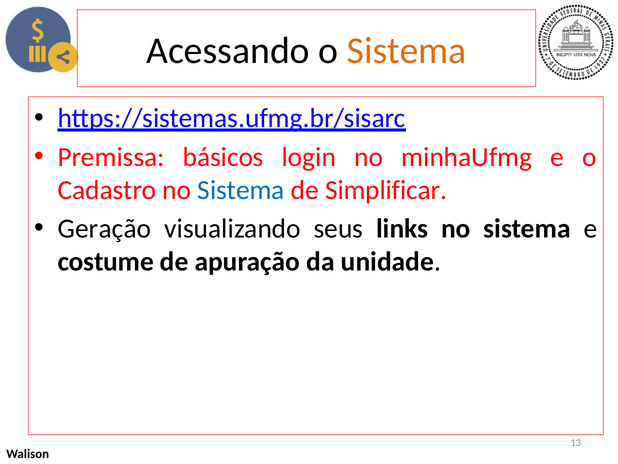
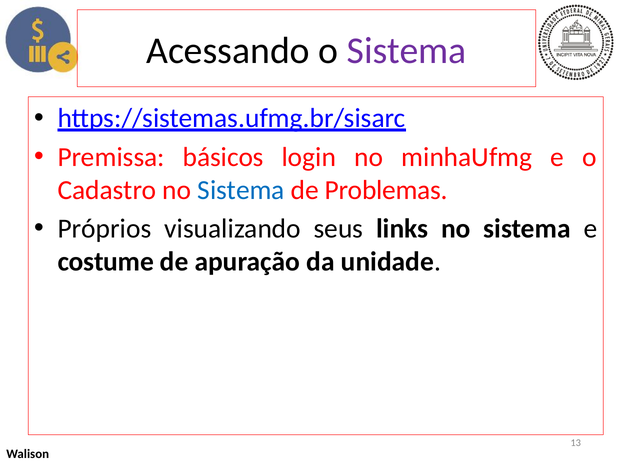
Sistema at (407, 51) colour: orange -> purple
Simplificar: Simplificar -> Problemas
Geração: Geração -> Próprios
